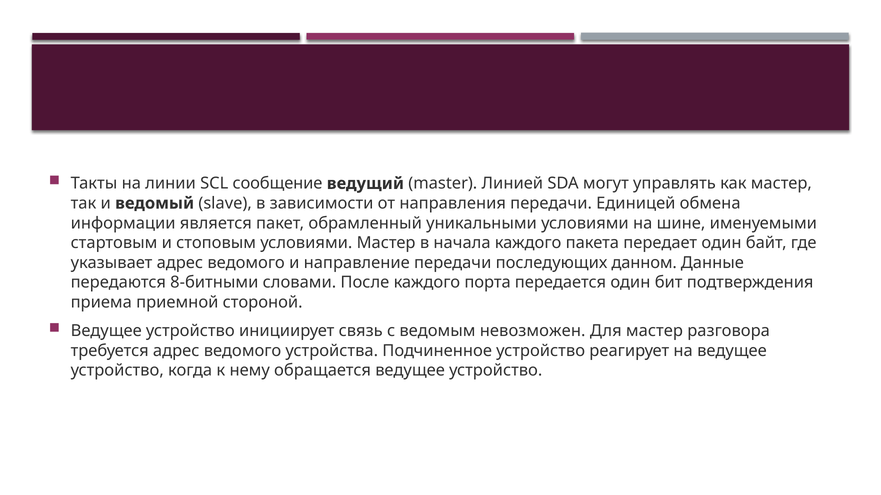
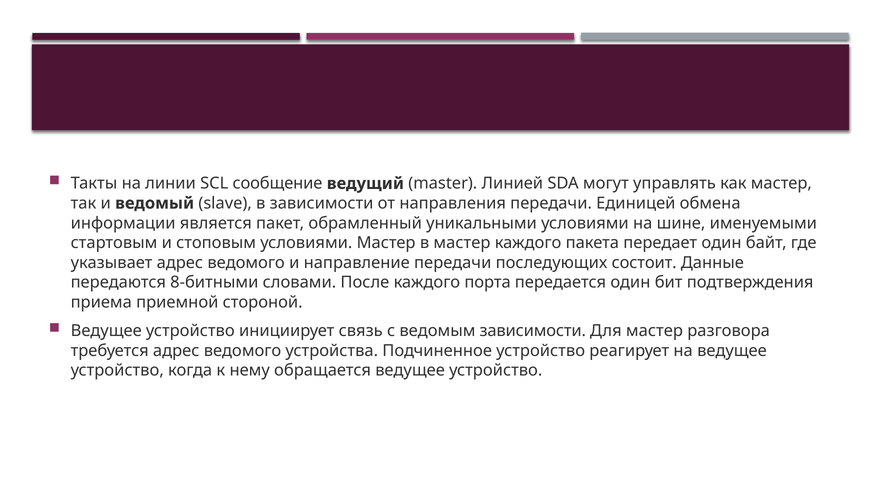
в начала: начала -> мастер
данном: данном -> состоит
ведомым невозможен: невозможен -> зависимости
